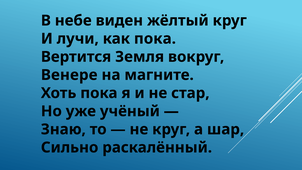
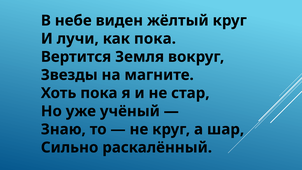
Венере: Венере -> Звезды
